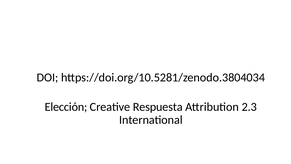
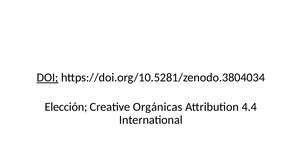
DOI underline: none -> present
Respuesta: Respuesta -> Orgánicas
2.3: 2.3 -> 4.4
